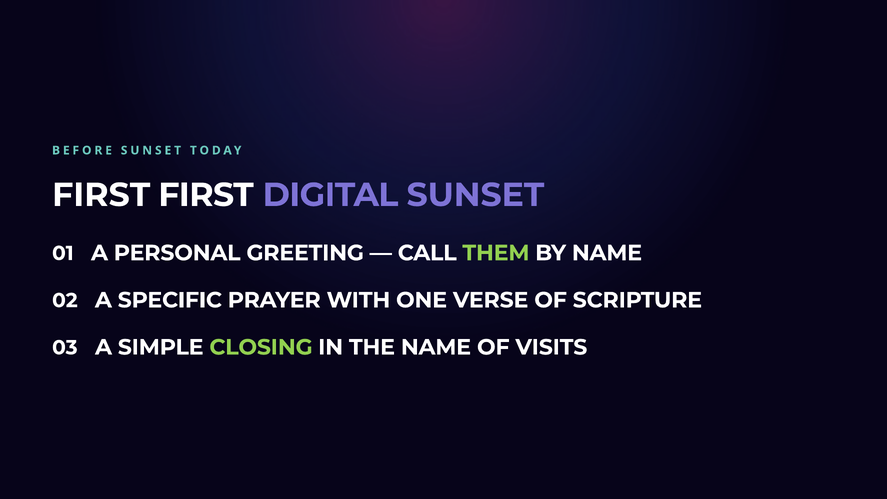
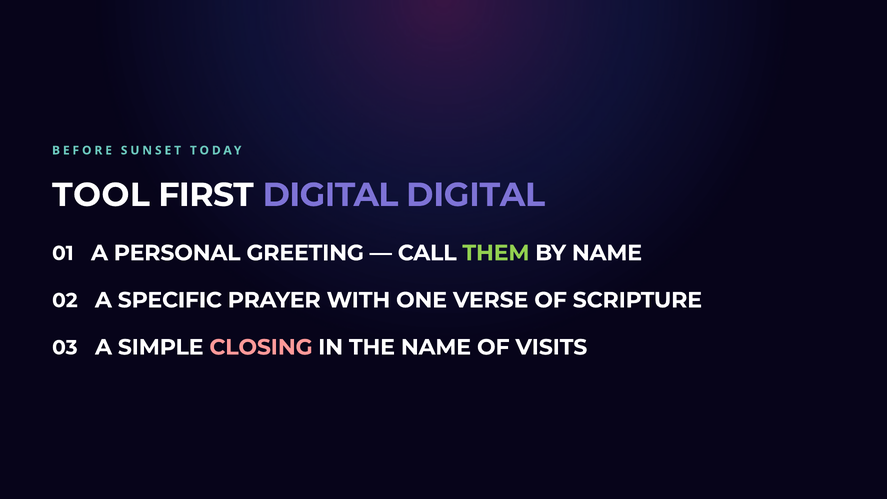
FIRST at (101, 195): FIRST -> TOOL
DIGITAL SUNSET: SUNSET -> DIGITAL
CLOSING colour: light green -> pink
